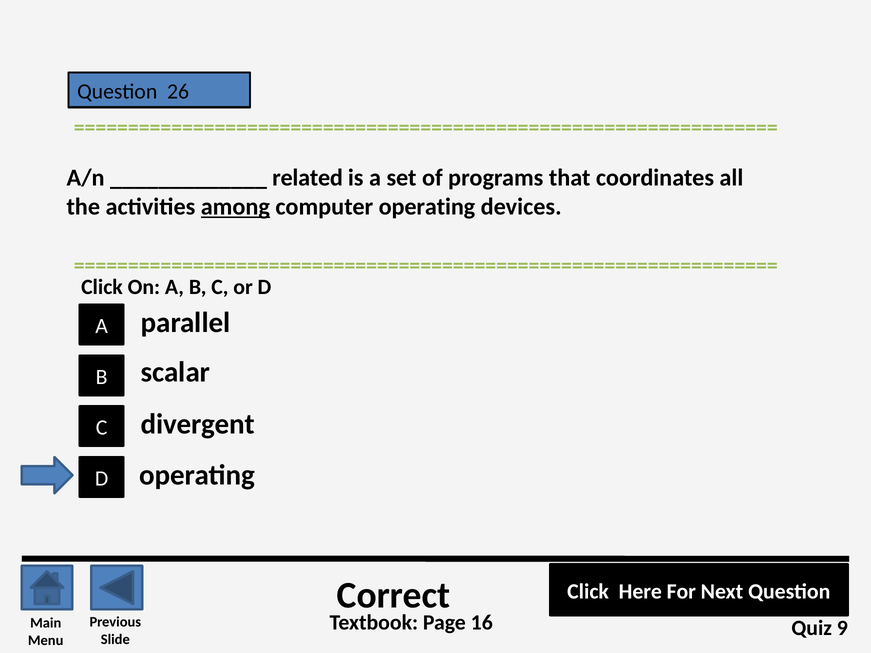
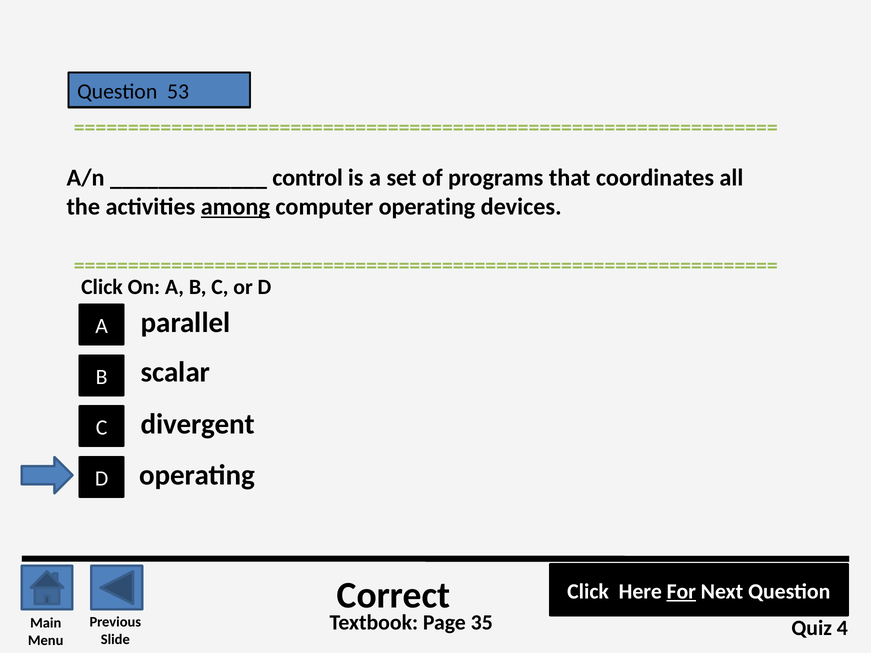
26: 26 -> 53
related: related -> control
For underline: none -> present
16: 16 -> 35
9: 9 -> 4
